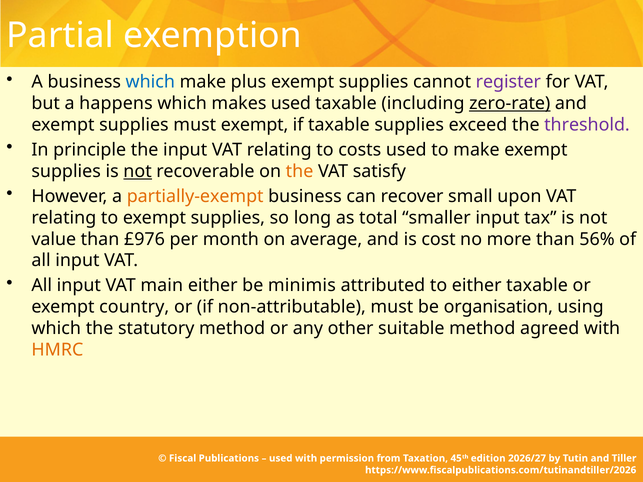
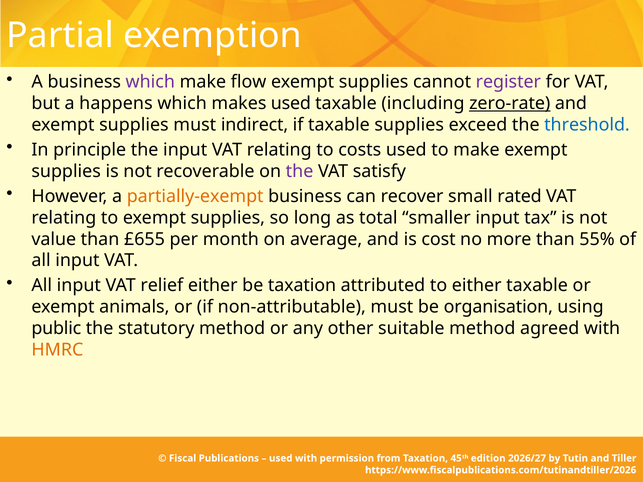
which at (150, 82) colour: blue -> purple
plus: plus -> flow
must exempt: exempt -> indirect
threshold colour: purple -> blue
not at (138, 171) underline: present -> none
the at (300, 171) colour: orange -> purple
upon: upon -> rated
£976: £976 -> £655
56%: 56% -> 55%
main: main -> relief
be minimis: minimis -> taxation
country: country -> animals
which at (56, 329): which -> public
